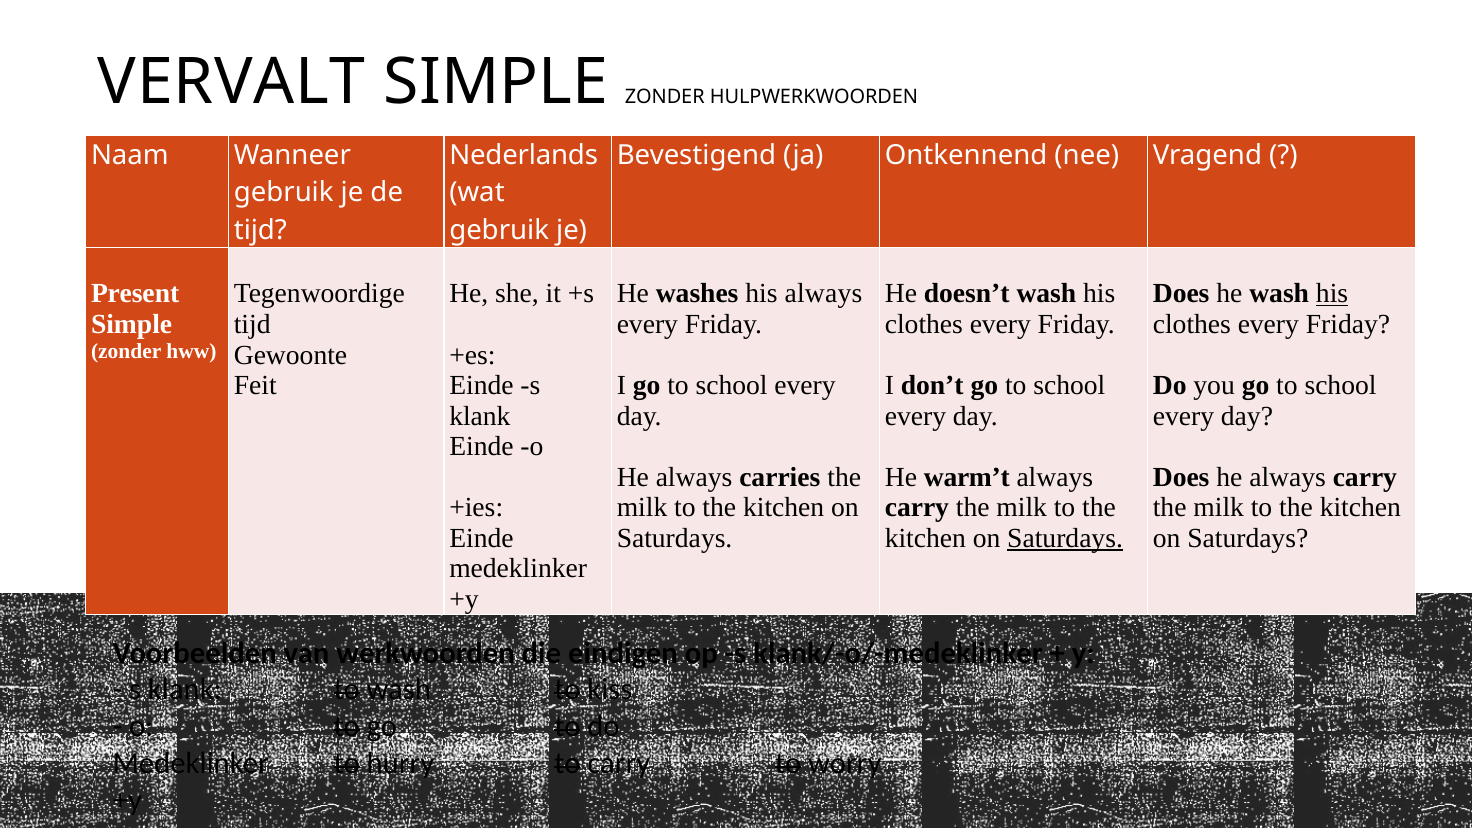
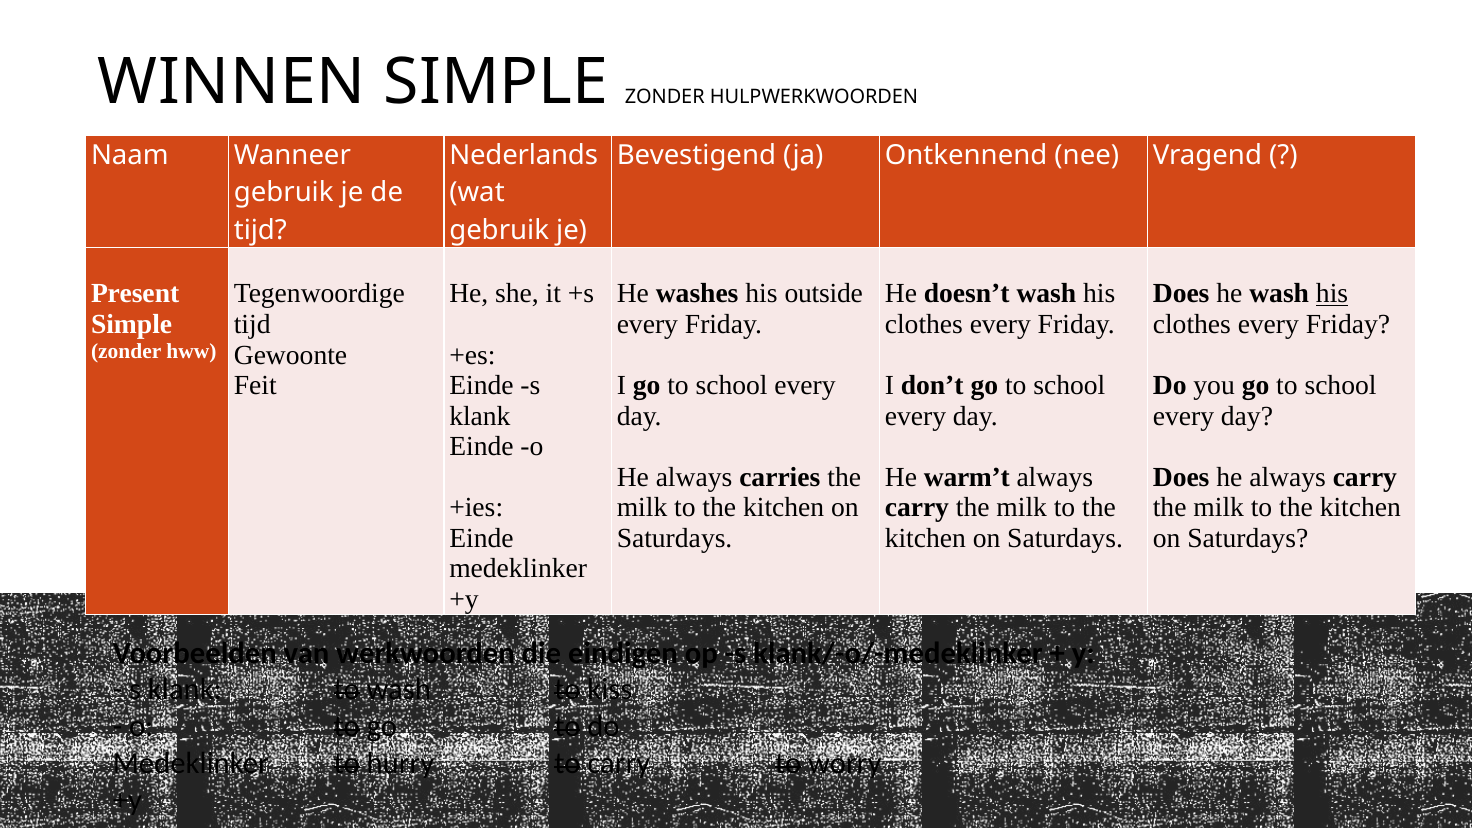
VERVALT: VERVALT -> WINNEN
his always: always -> outside
Saturdays at (1065, 538) underline: present -> none
